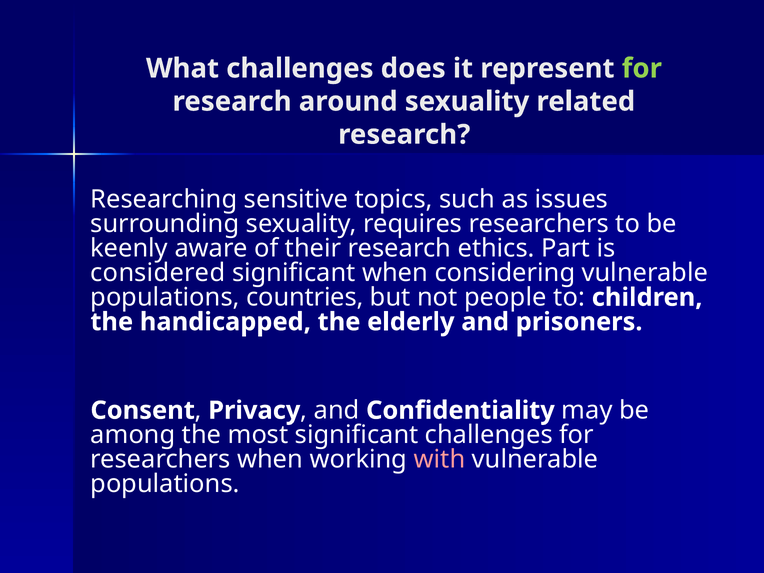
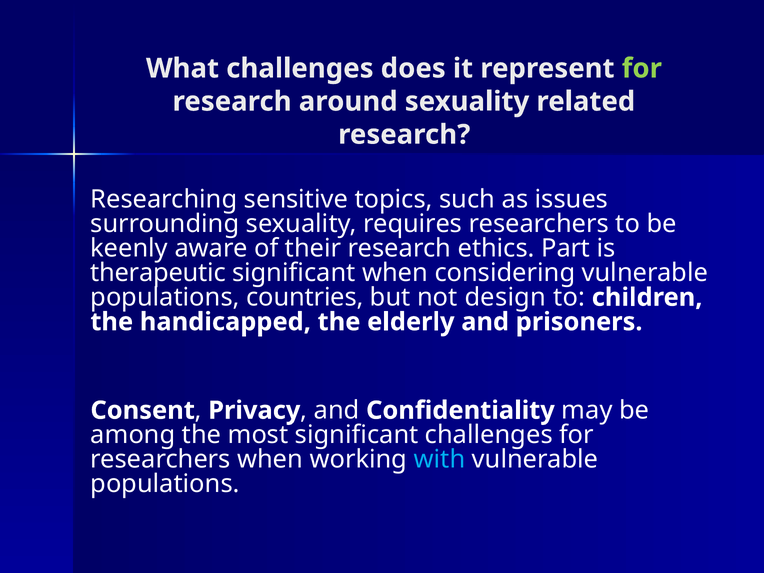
considered: considered -> therapeutic
people: people -> design
with colour: pink -> light blue
